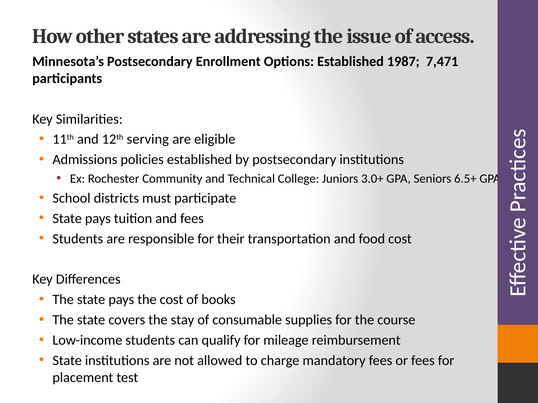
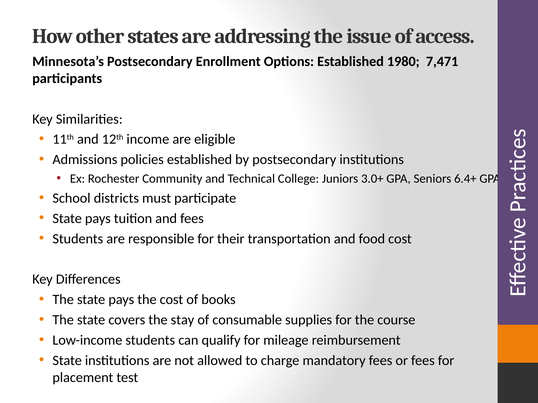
1987: 1987 -> 1980
serving: serving -> income
6.5+: 6.5+ -> 6.4+
